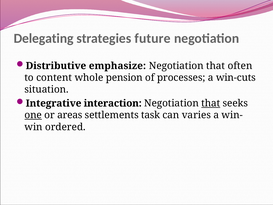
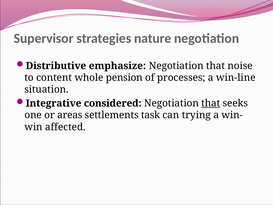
Delegating: Delegating -> Supervisor
future: future -> nature
often: often -> noise
win-cuts: win-cuts -> win-line
interaction: interaction -> considered
one underline: present -> none
varies: varies -> trying
ordered: ordered -> affected
